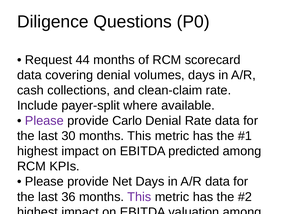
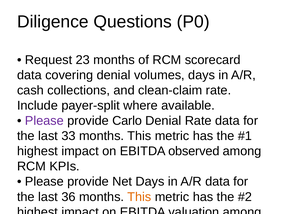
44: 44 -> 23
30: 30 -> 33
predicted: predicted -> observed
This at (139, 197) colour: purple -> orange
